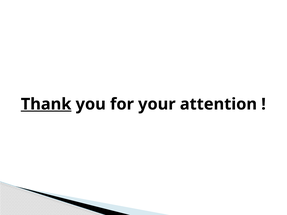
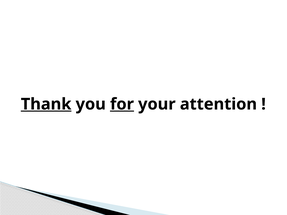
for underline: none -> present
